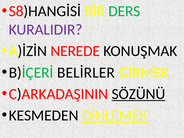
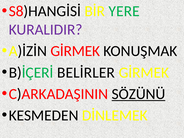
DERS: DERS -> YERE
A)İZİN NEREDE: NEREDE -> GİRMEK
DİNLEMEK underline: present -> none
